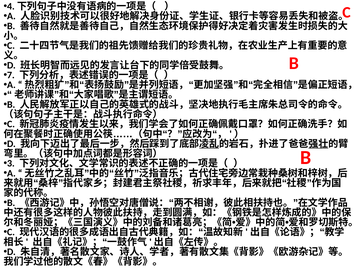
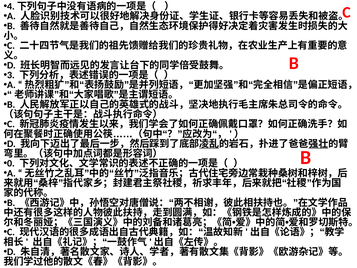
7: 7 -> 3
3: 3 -> 0
